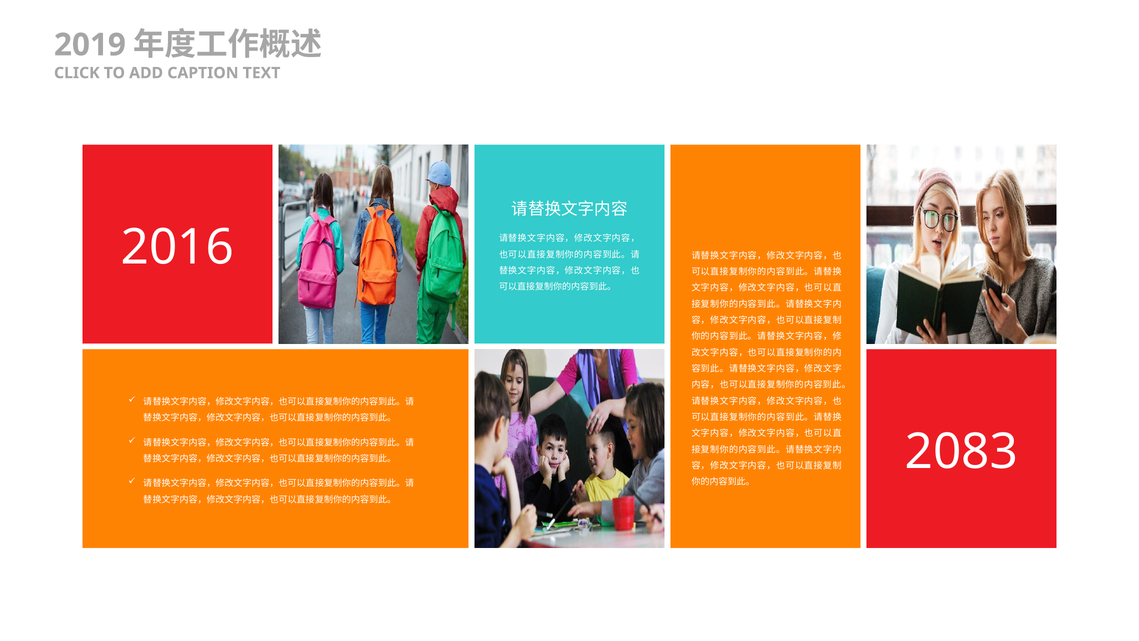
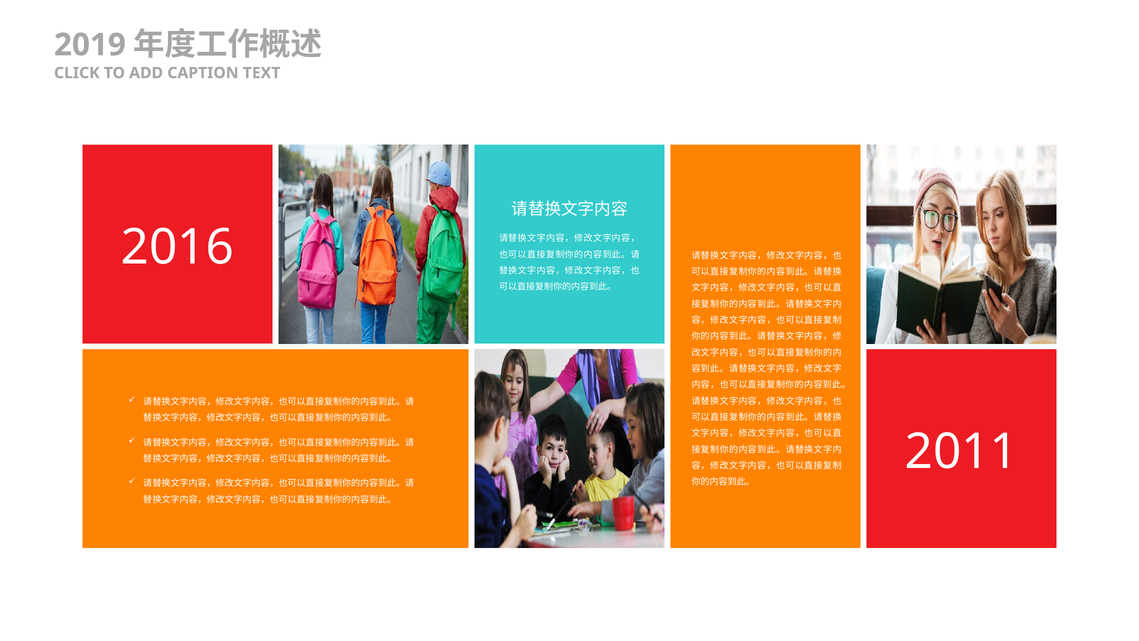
2083: 2083 -> 2011
